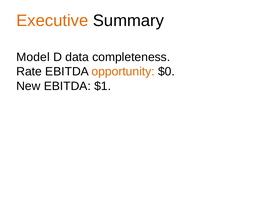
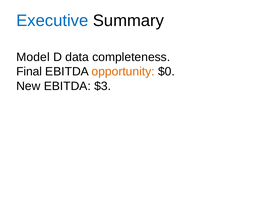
Executive colour: orange -> blue
Rate: Rate -> Final
$1: $1 -> $3
